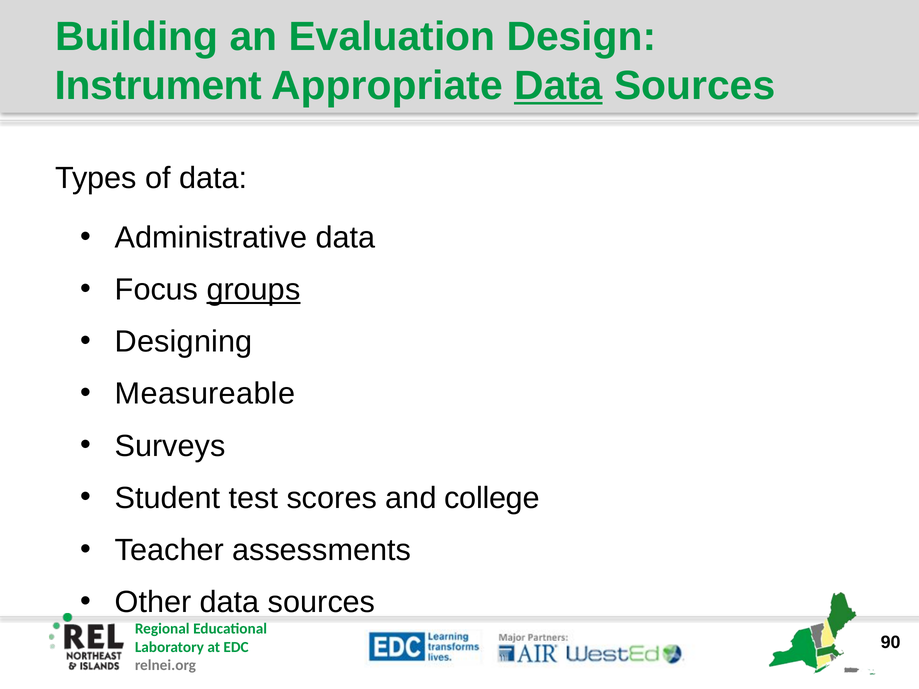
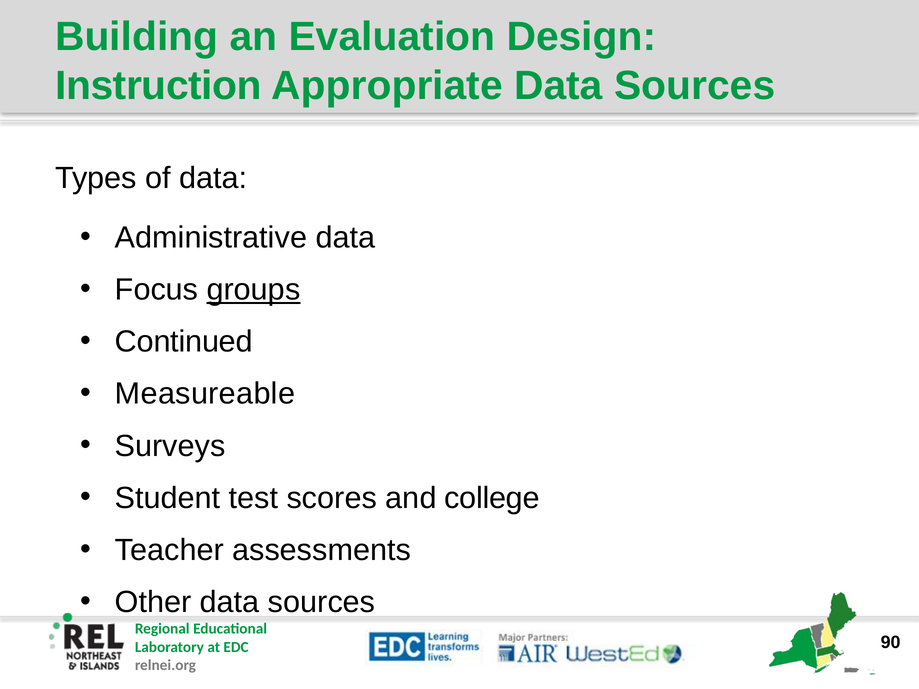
Instrument: Instrument -> Instruction
Data at (558, 86) underline: present -> none
Designing: Designing -> Continued
